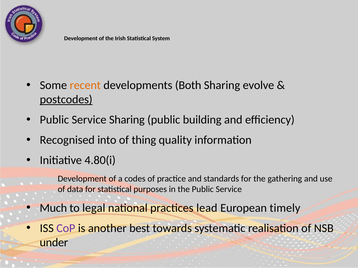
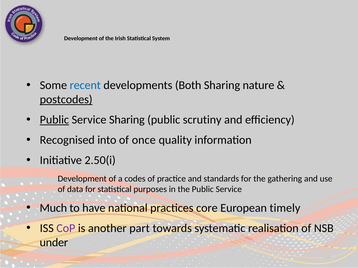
recent colour: orange -> blue
evolve: evolve -> nature
Public at (54, 120) underline: none -> present
building: building -> scrutiny
thing: thing -> once
4.80(i: 4.80(i -> 2.50(i
legal: legal -> have
lead: lead -> core
best: best -> part
